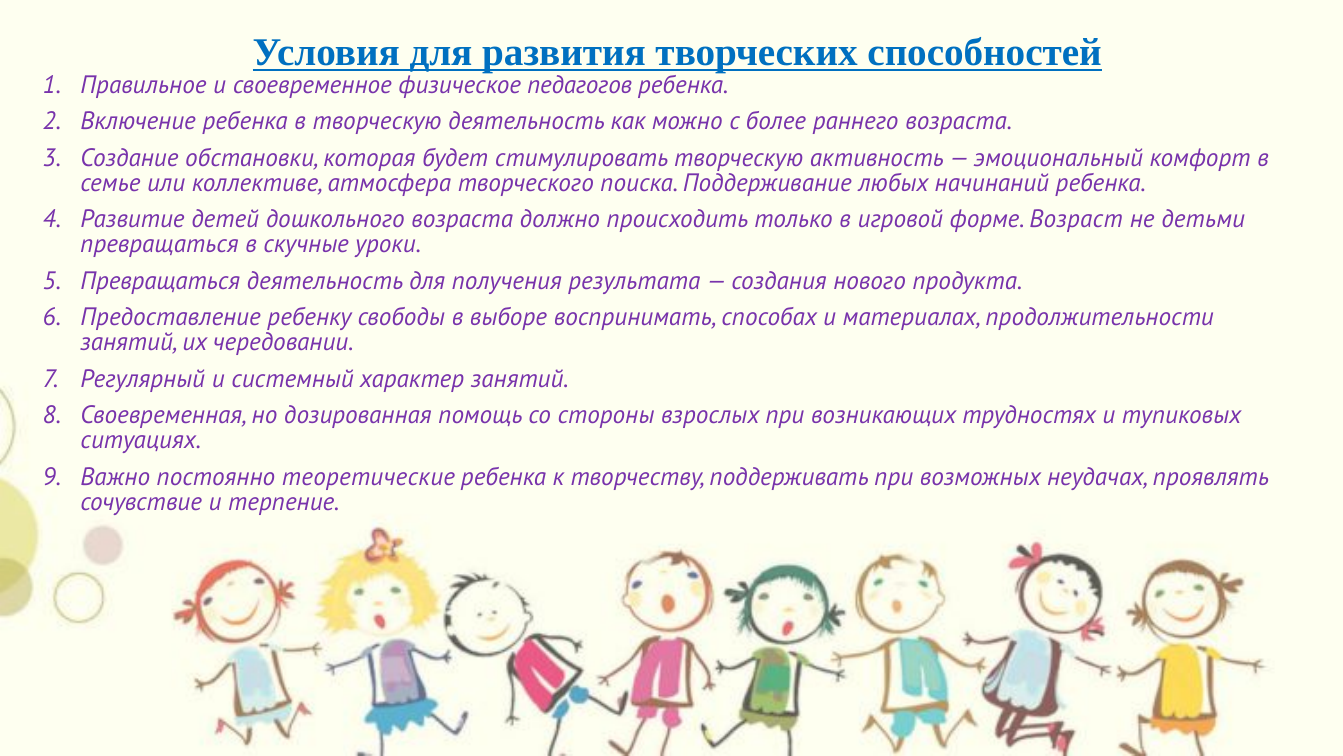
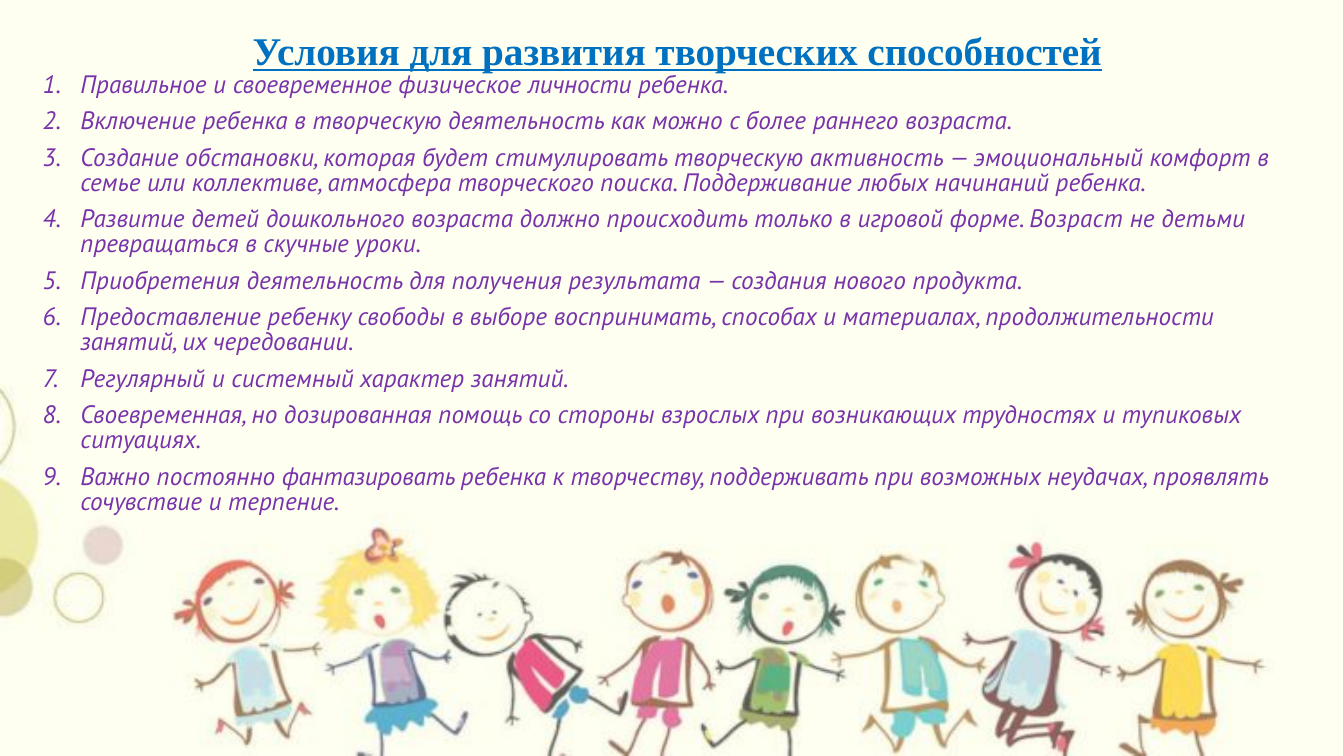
педагогов: педагогов -> личности
Превращаться at (160, 281): Превращаться -> Приобретения
теоретические: теоретические -> фантазировать
